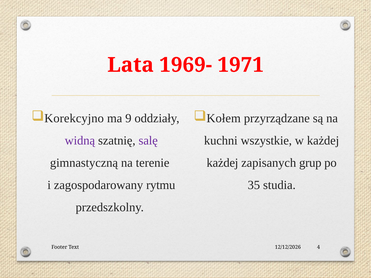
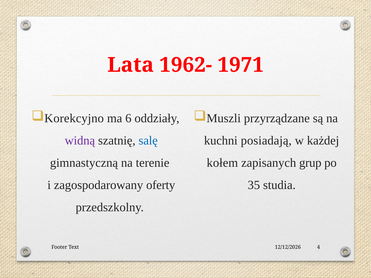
1969-: 1969- -> 1962-
9: 9 -> 6
Kołem: Kołem -> Muszli
salę colour: purple -> blue
wszystkie: wszystkie -> posiadają
każdej at (222, 163): każdej -> kołem
rytmu: rytmu -> oferty
